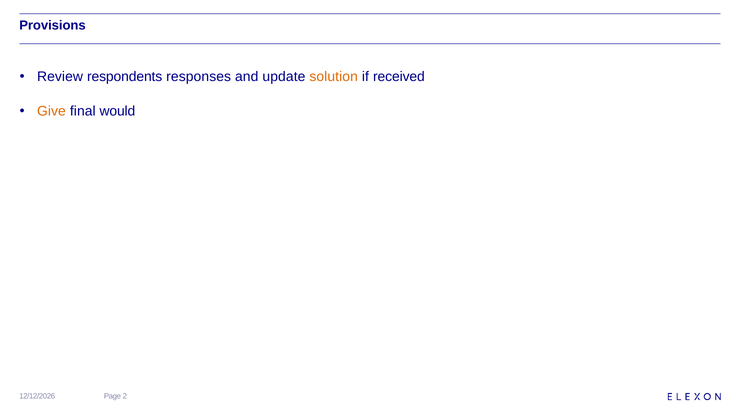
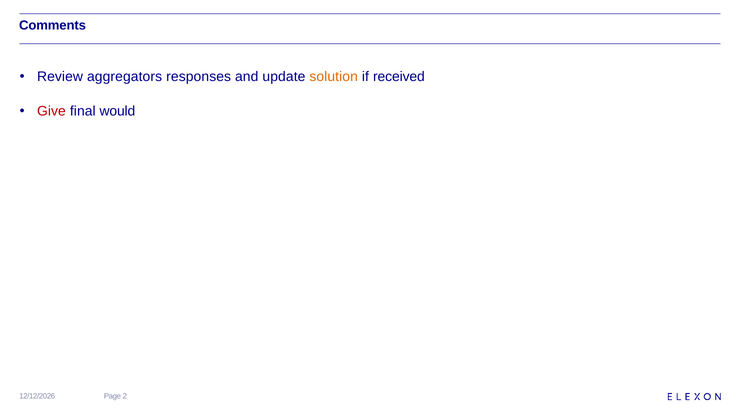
Provisions: Provisions -> Comments
respondents: respondents -> aggregators
Give colour: orange -> red
